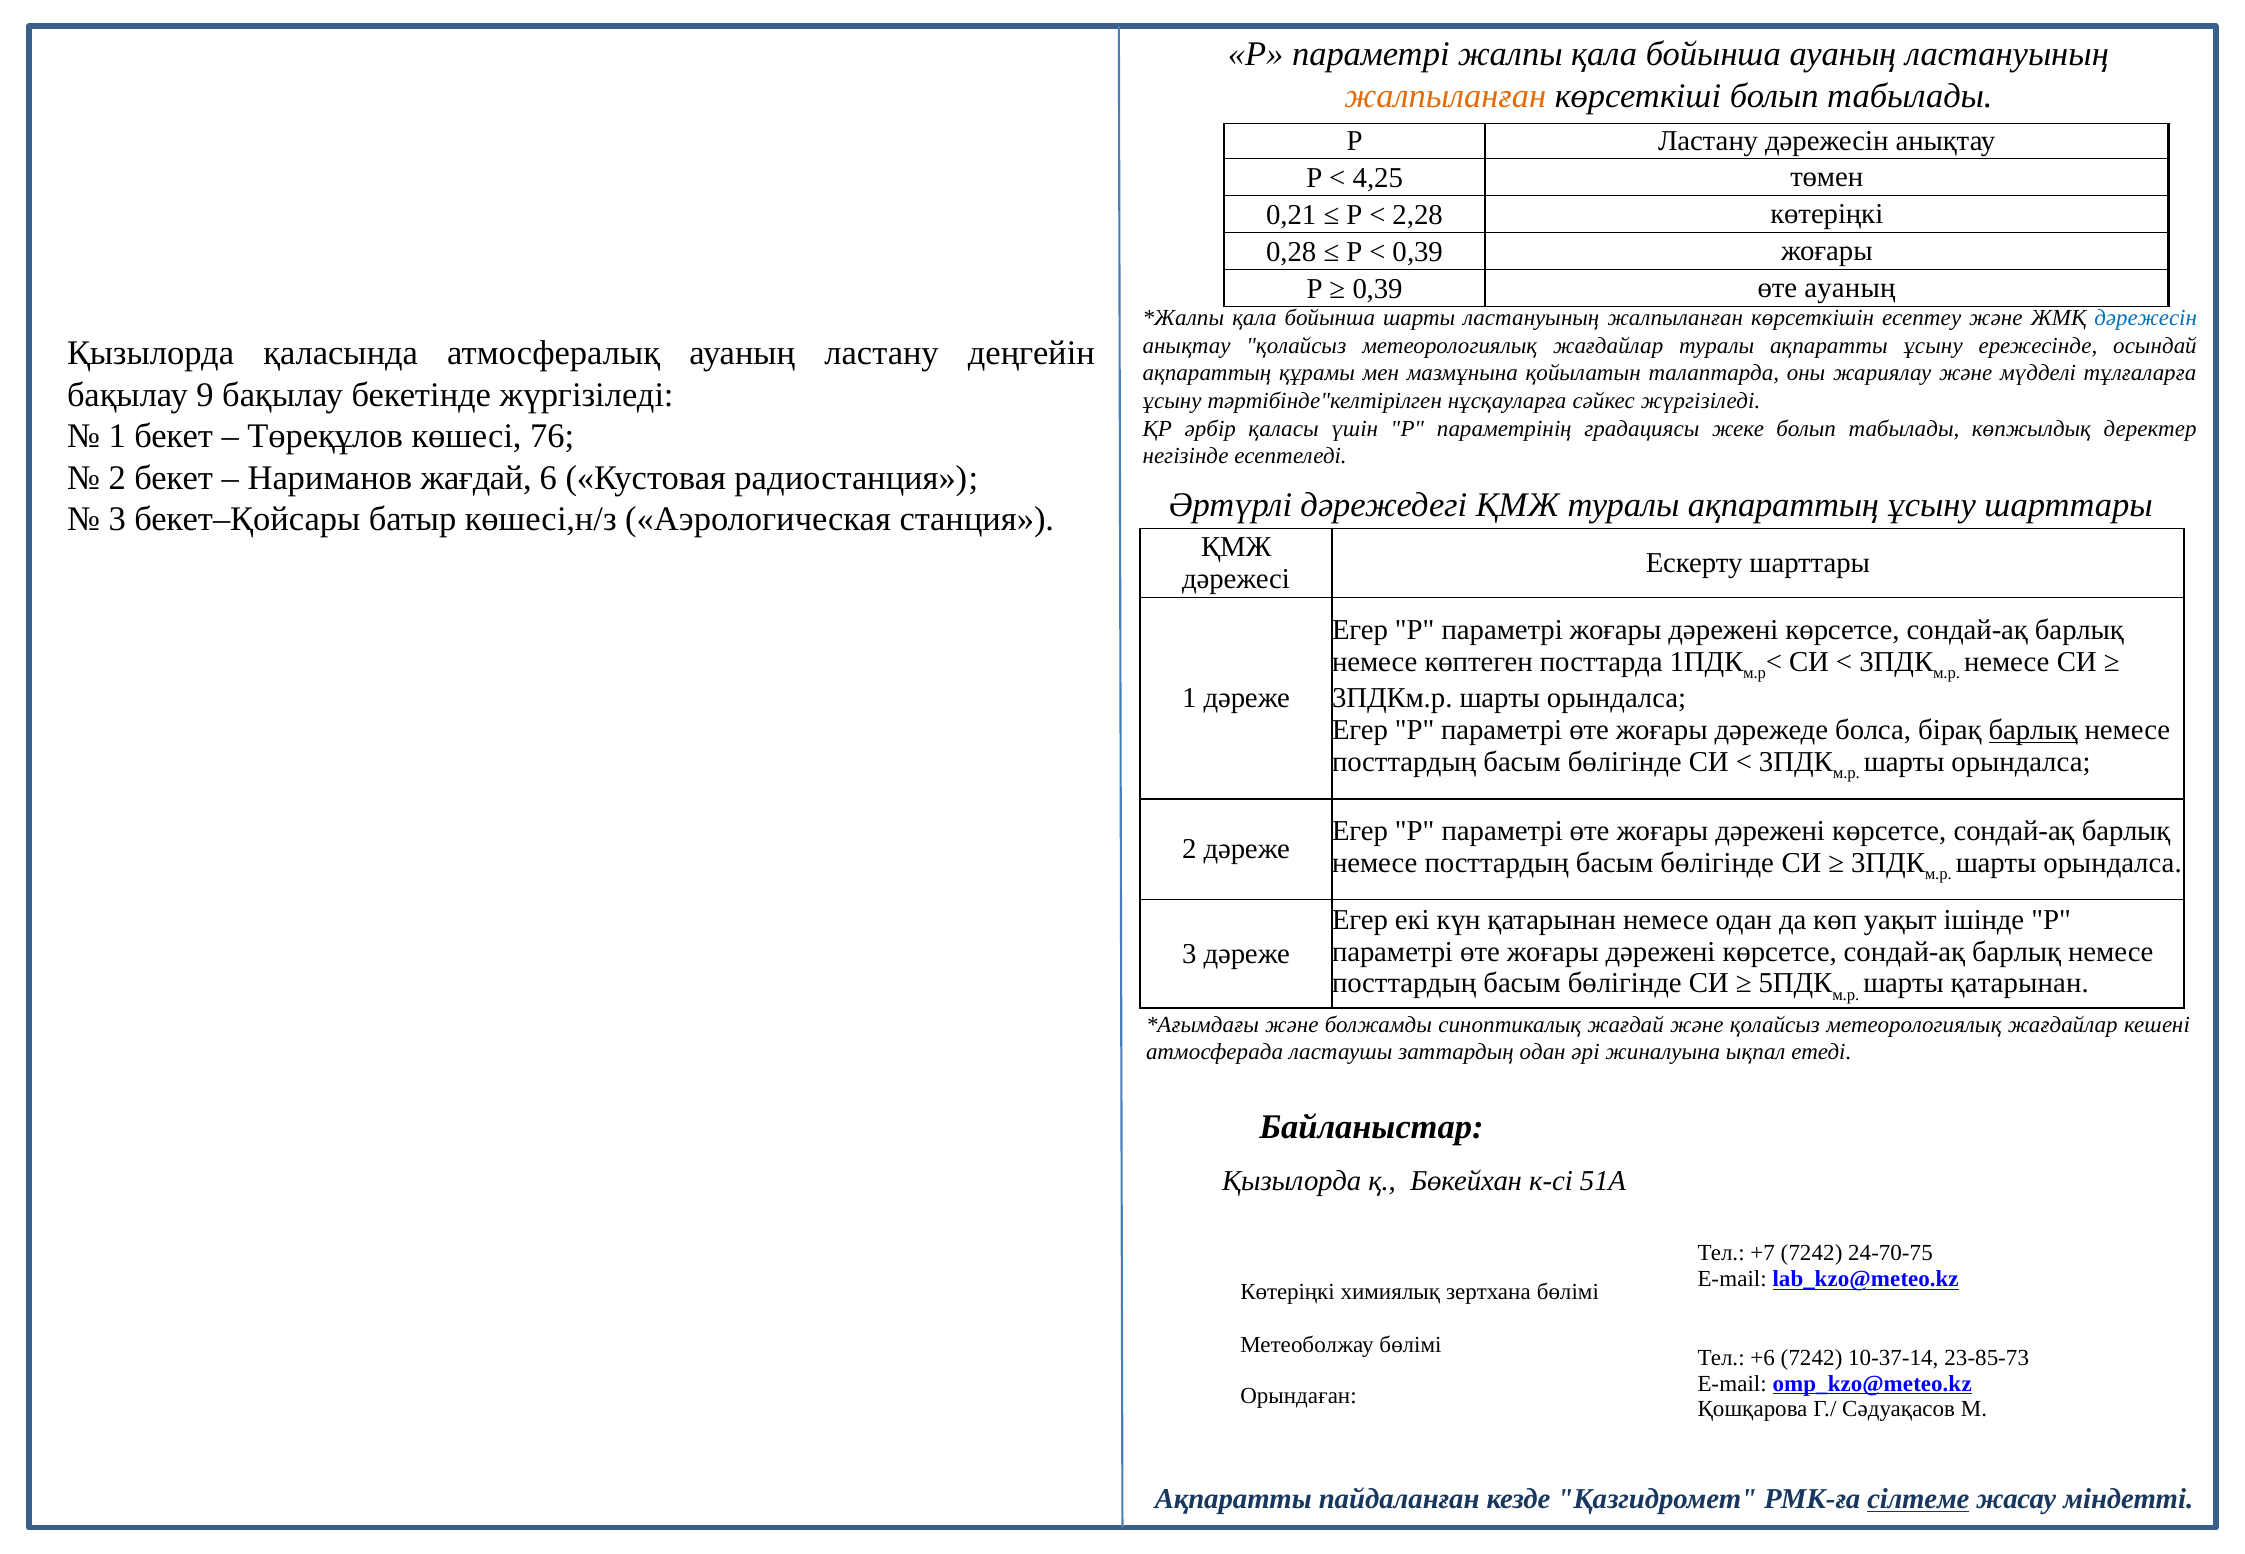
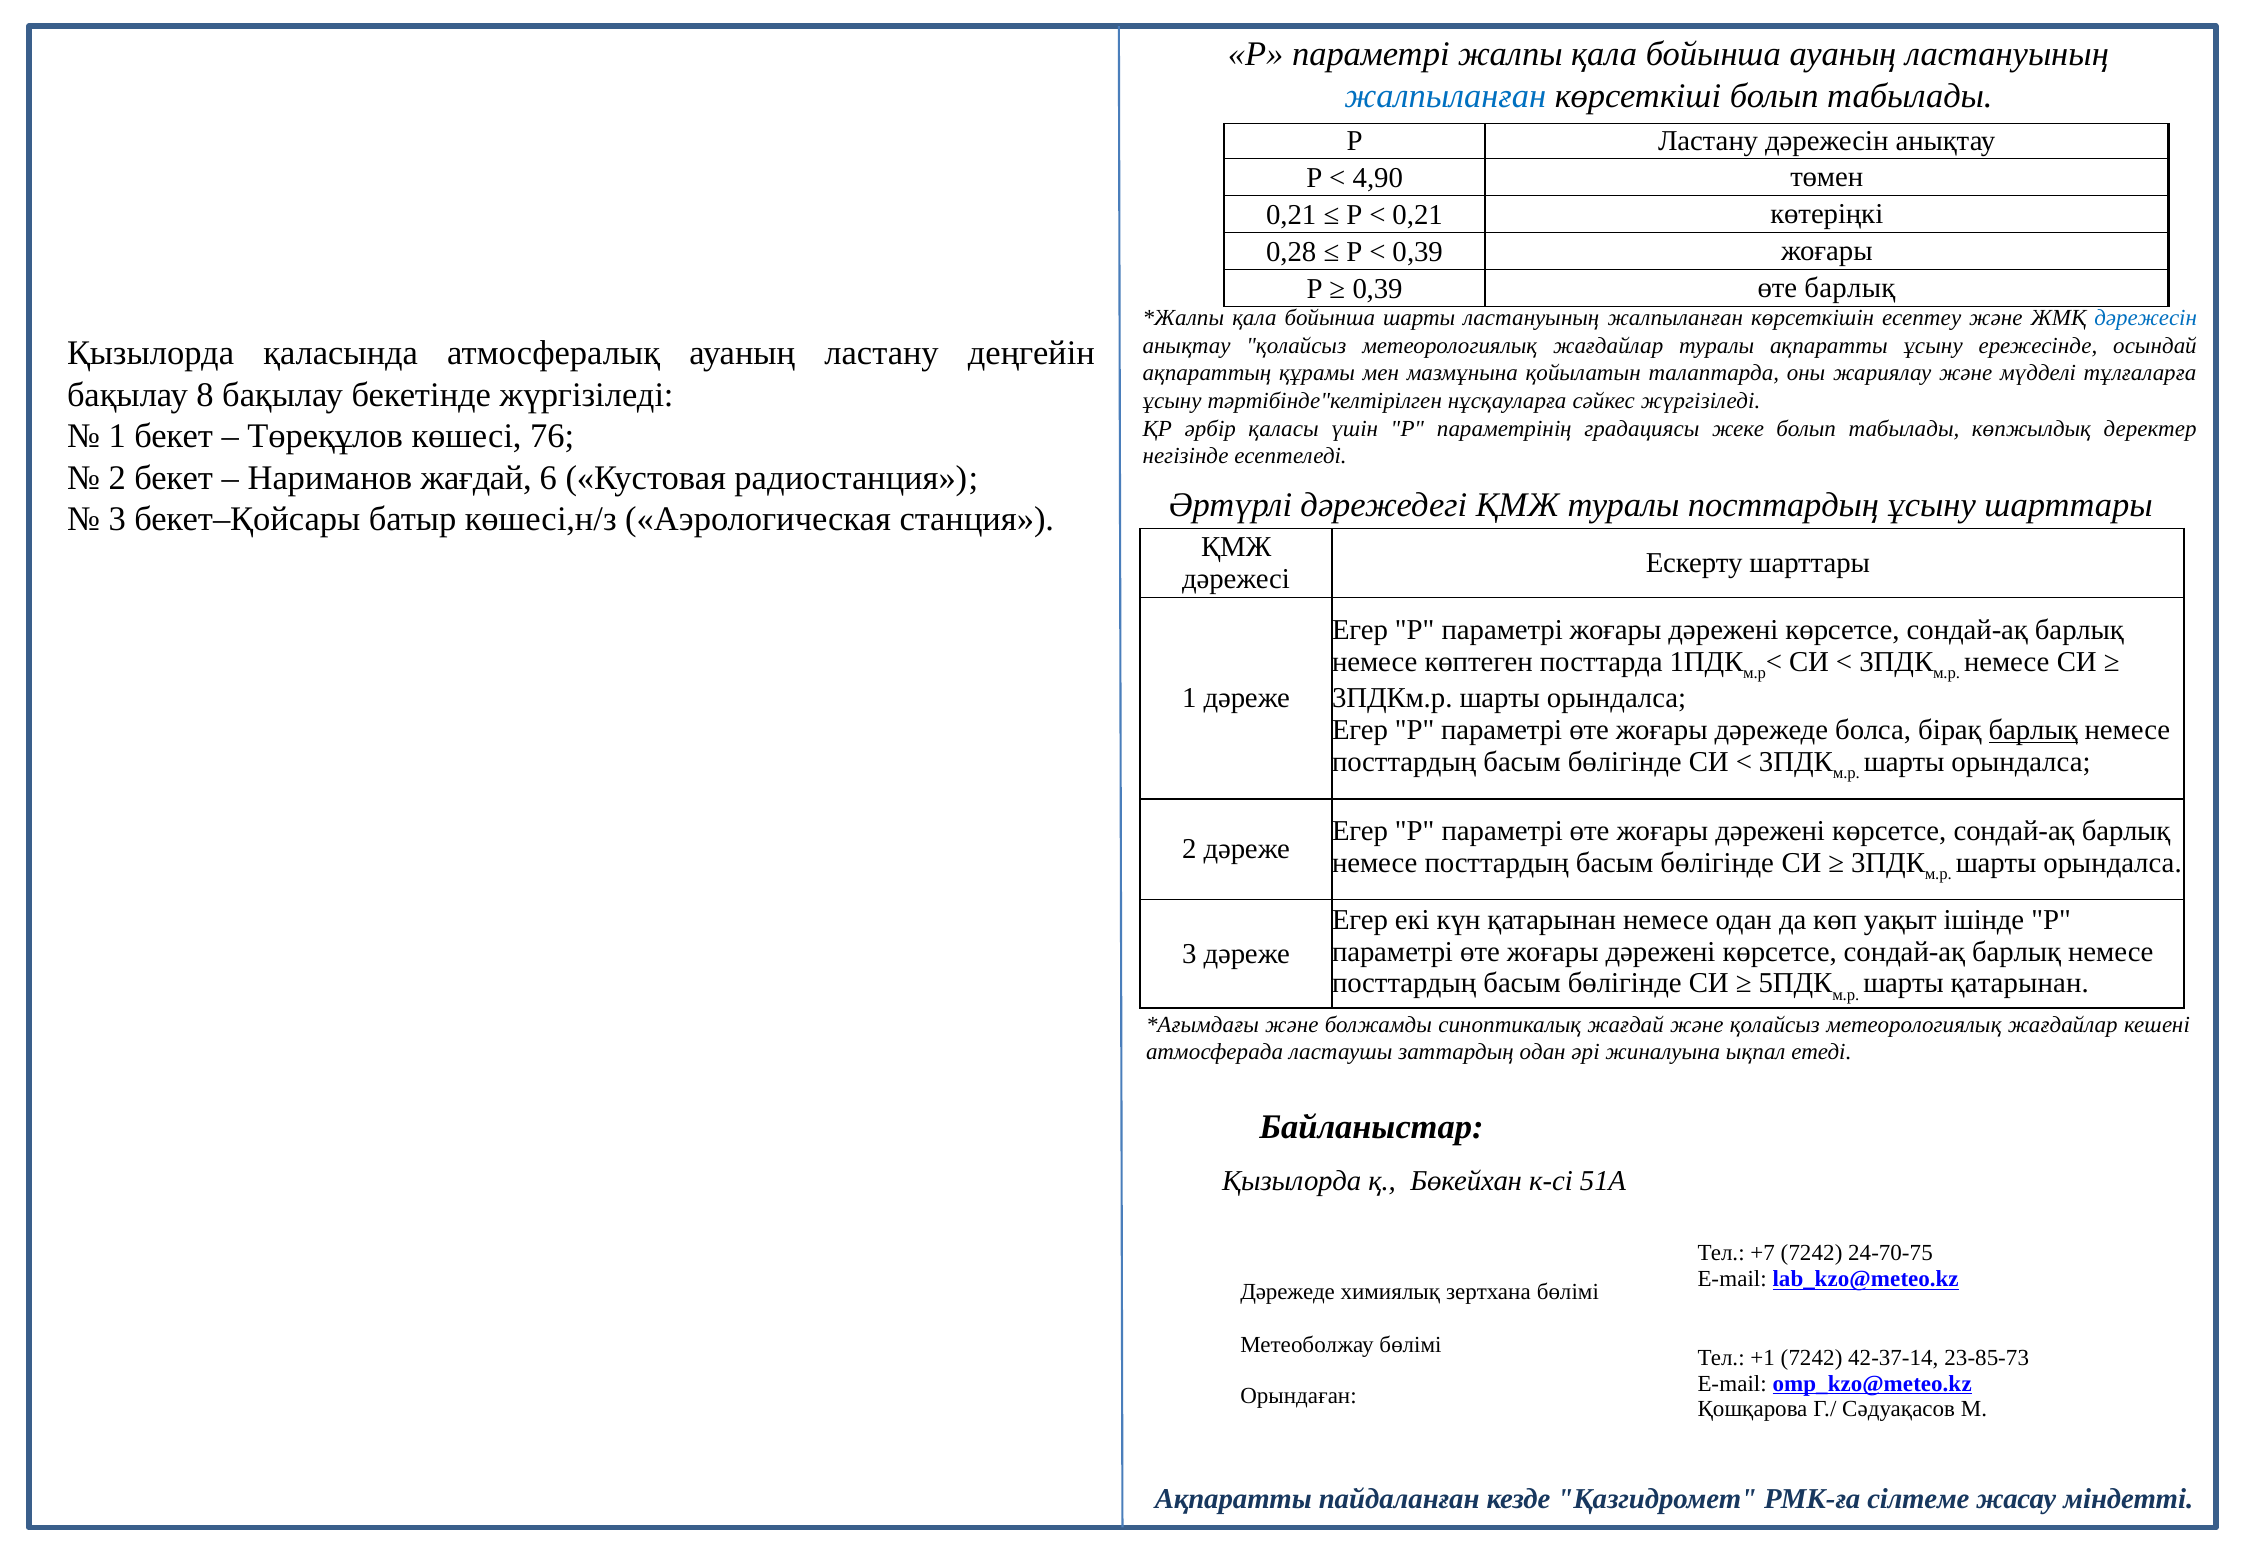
жалпыланған at (1445, 96) colour: orange -> blue
4,25: 4,25 -> 4,90
2,28 at (1418, 215): 2,28 -> 0,21
өте ауаның: ауаның -> барлық
9: 9 -> 8
туралы ақпараттың: ақпараттың -> посттардың
Көтеріңкі at (1288, 1292): Көтеріңкі -> Дәрежеде
+6: +6 -> +1
10-37-14: 10-37-14 -> 42-37-14
сілтеме underline: present -> none
